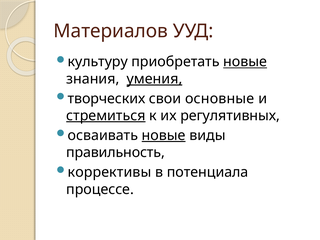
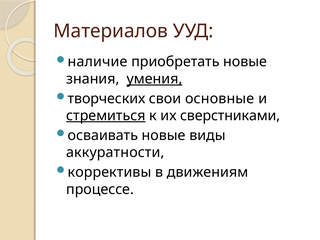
культуру: культуру -> наличие
новые at (245, 62) underline: present -> none
регулятивных: регулятивных -> сверстниками
новые at (164, 135) underline: present -> none
правильность: правильность -> аккуратности
потенциала: потенциала -> движениям
